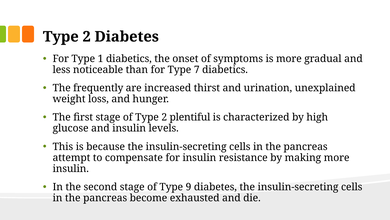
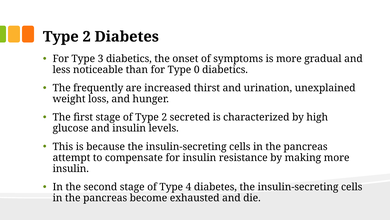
1: 1 -> 3
7: 7 -> 0
plentiful: plentiful -> secreted
9: 9 -> 4
